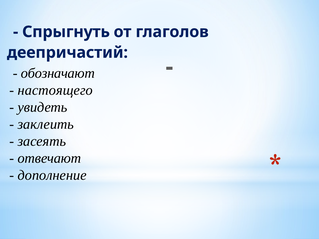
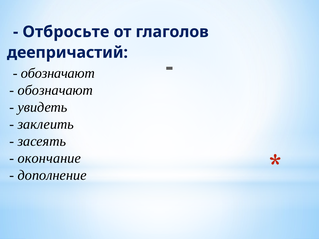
Спрыгнуть: Спрыгнуть -> Отбросьте
настоящего at (55, 90): настоящего -> обозначают
отвечают: отвечают -> окончание
